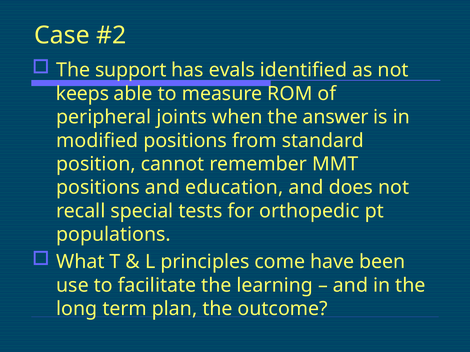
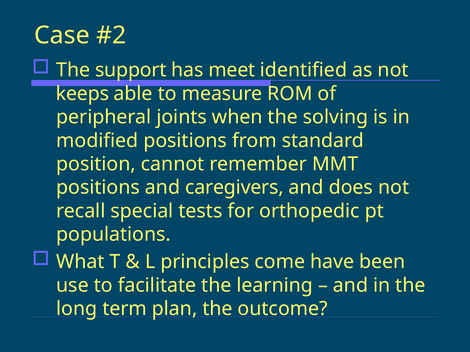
evals: evals -> meet
answer: answer -> solving
education: education -> caregivers
